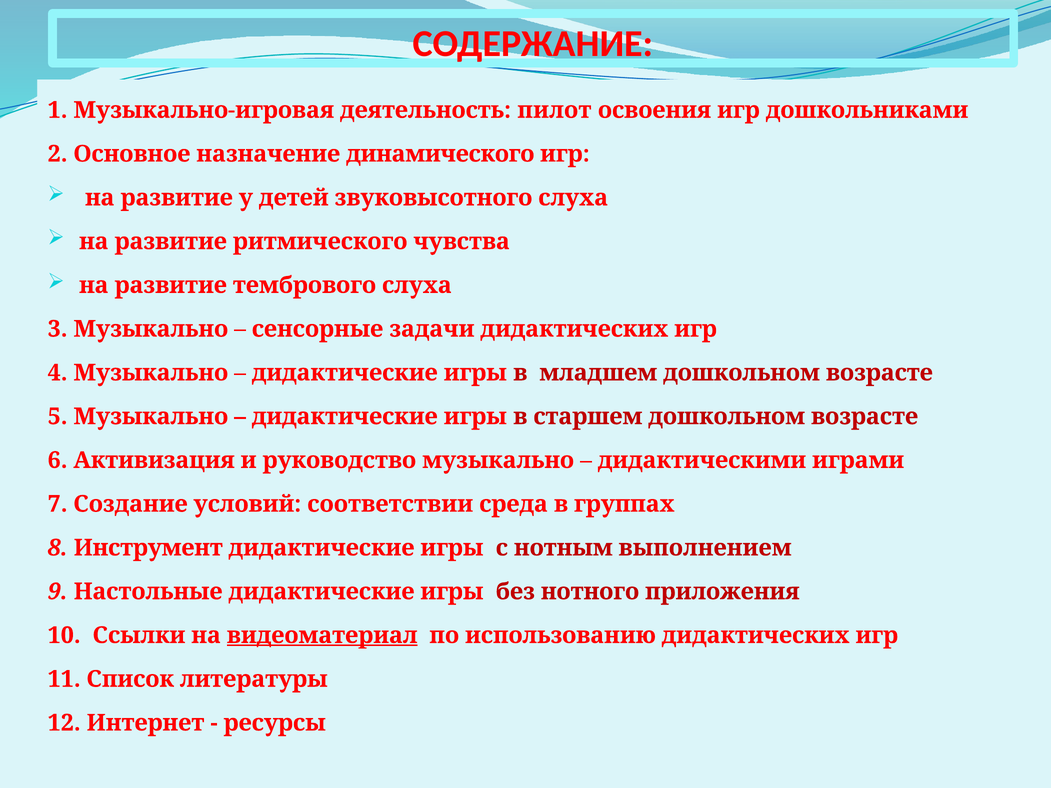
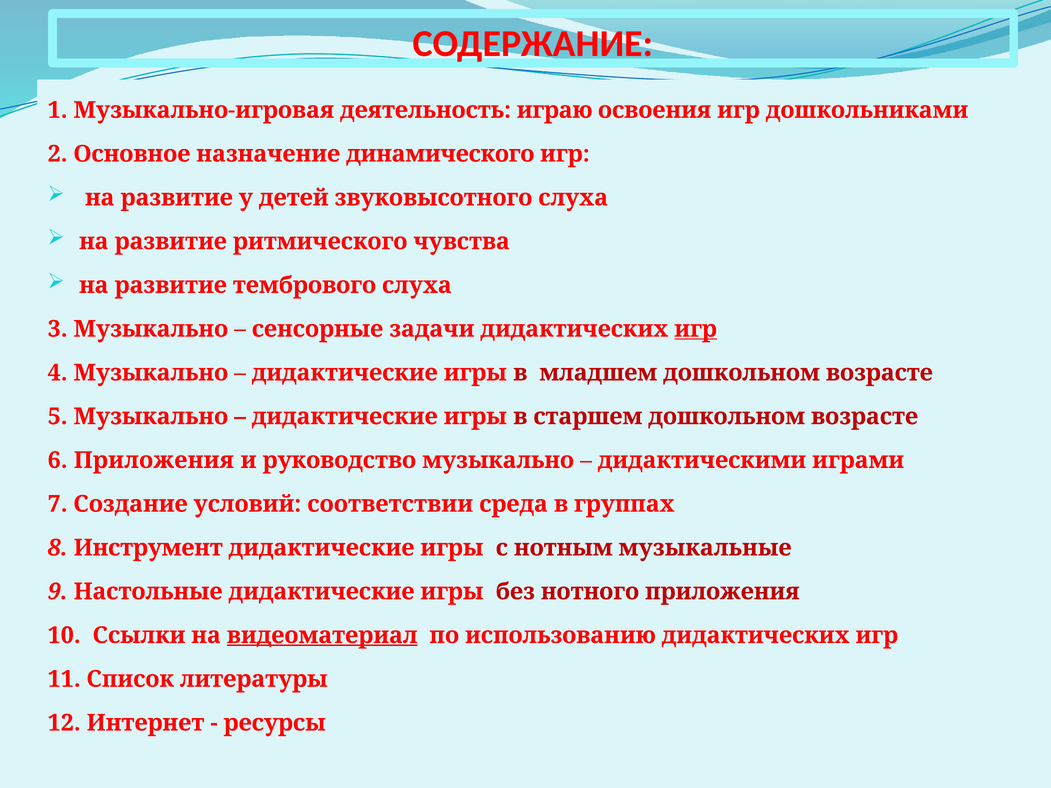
пилот: пилот -> играю
игр at (696, 329) underline: none -> present
6 Активизация: Активизация -> Приложения
выполнением: выполнением -> музыкальные
